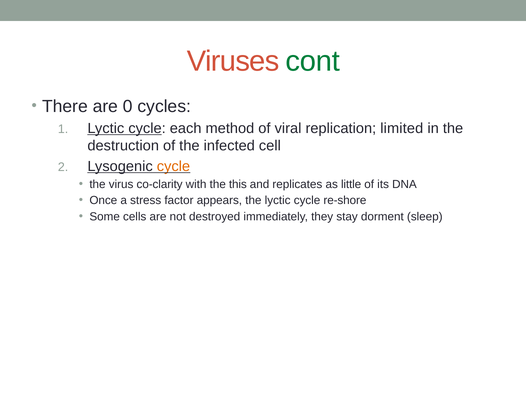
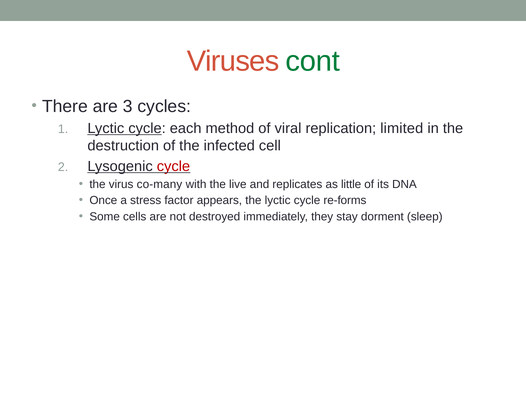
0: 0 -> 3
cycle at (173, 166) colour: orange -> red
co-clarity: co-clarity -> co-many
this: this -> live
re-shore: re-shore -> re-forms
